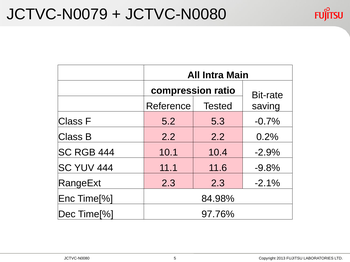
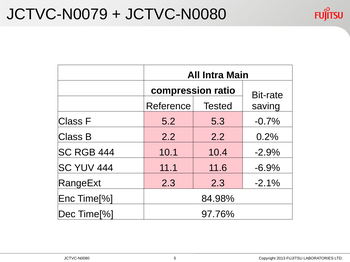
-9.8%: -9.8% -> -6.9%
